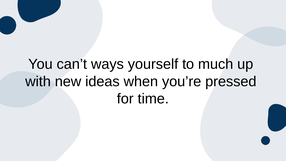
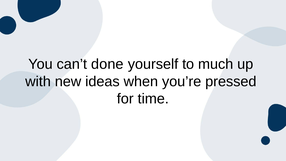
ways: ways -> done
